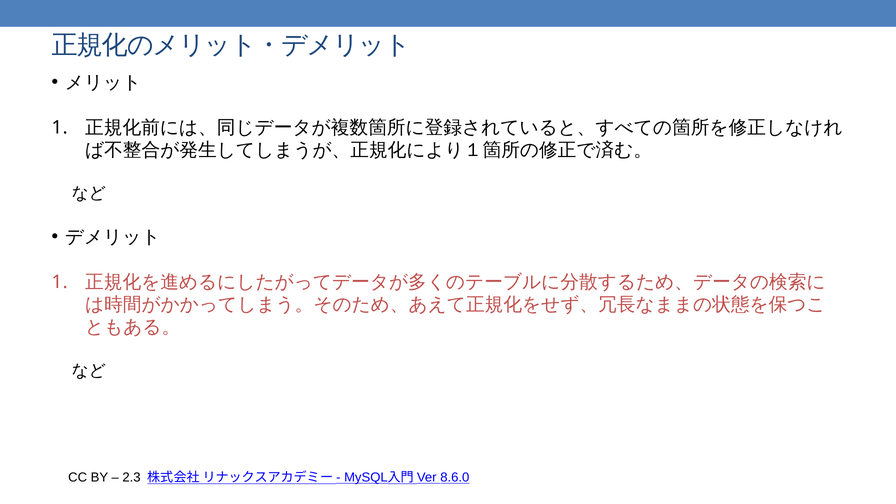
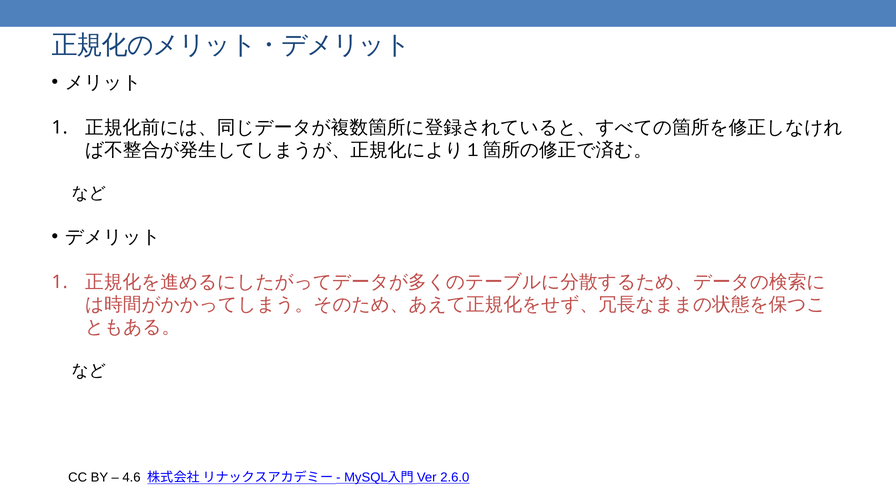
2.3: 2.3 -> 4.6
8.6.0: 8.6.0 -> 2.6.0
